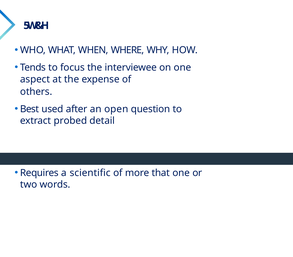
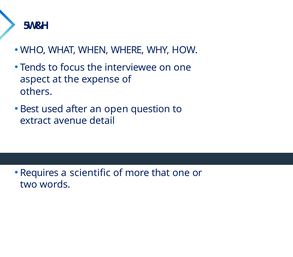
probed: probed -> avenue
